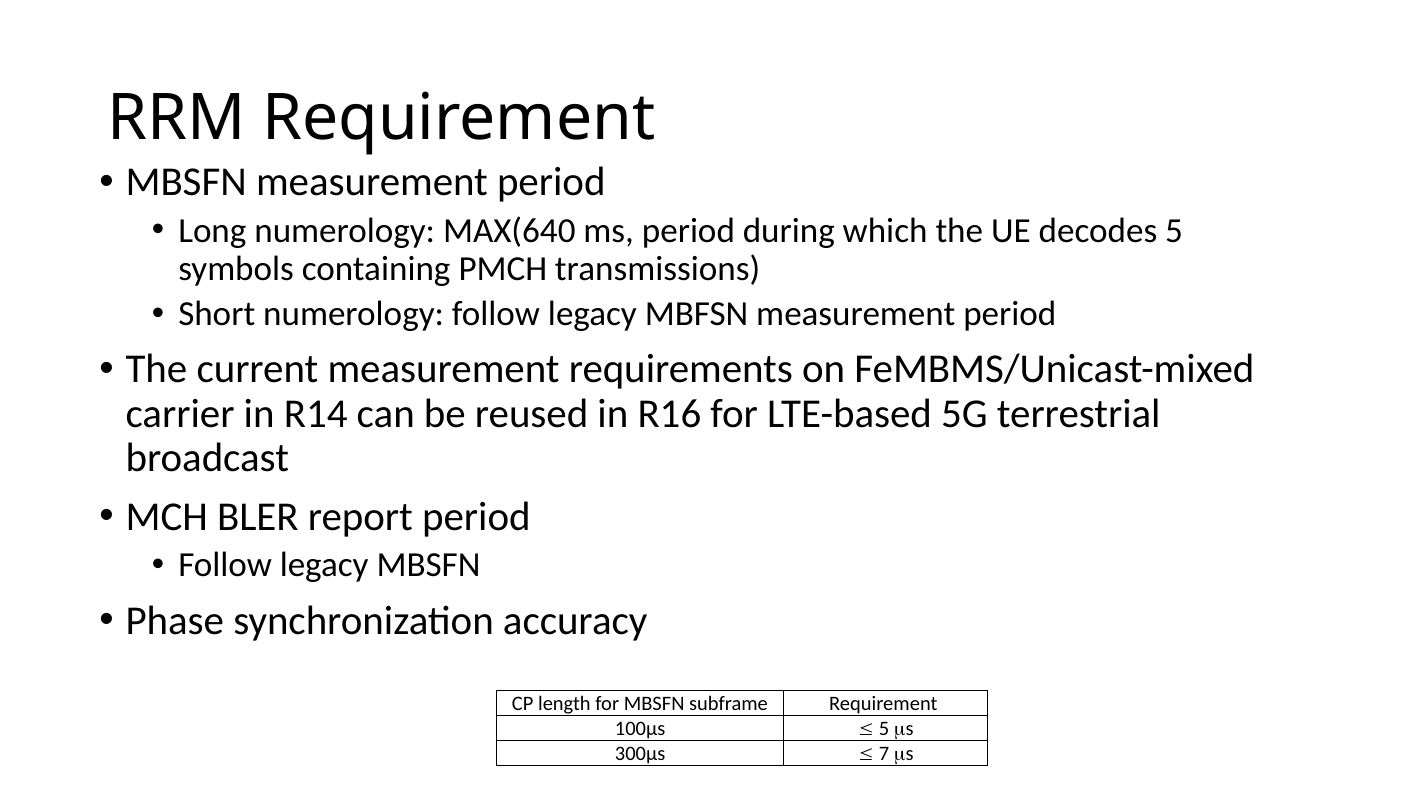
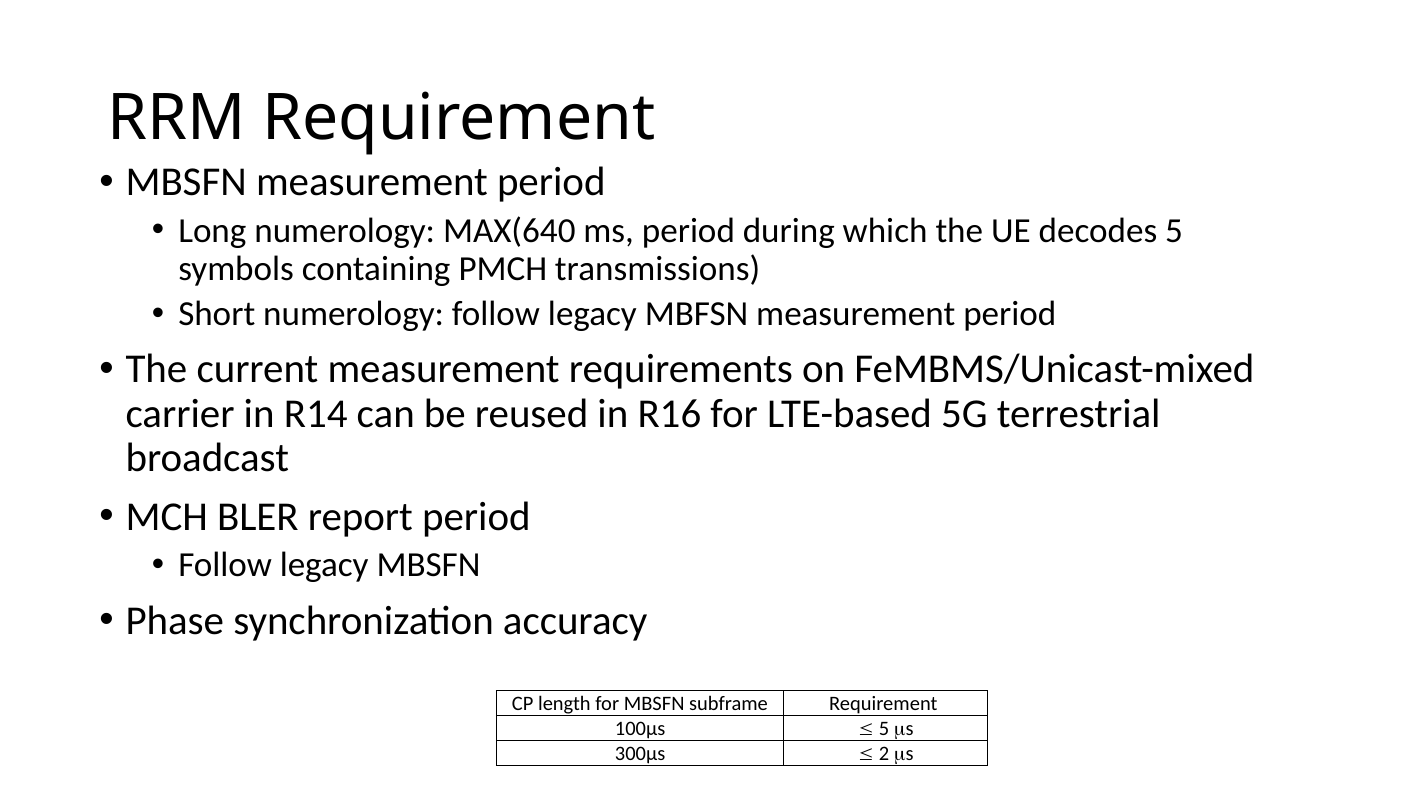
7: 7 -> 2
